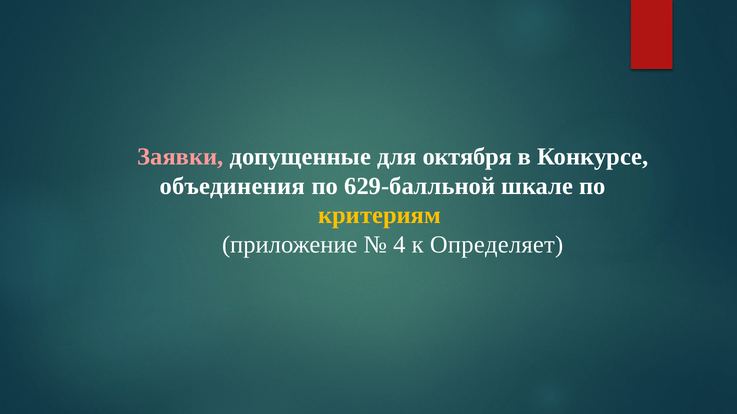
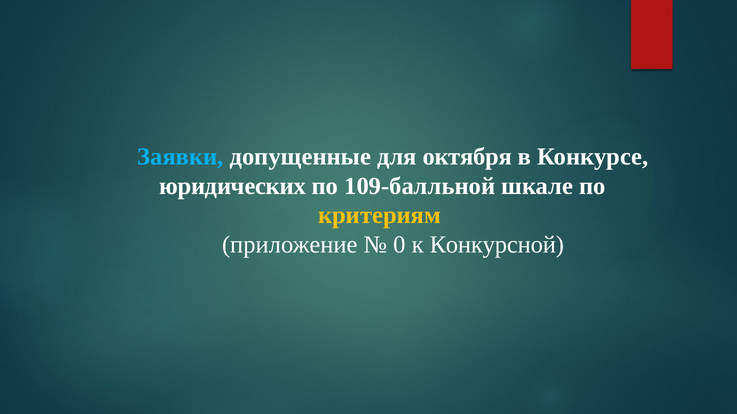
Заявки colour: pink -> light blue
объединения: объединения -> юридических
629-балльной: 629-балльной -> 109-балльной
4: 4 -> 0
Определяет: Определяет -> Конкурсной
